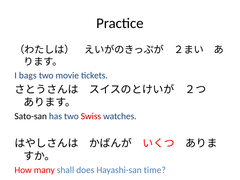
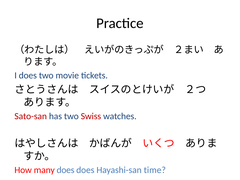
I bags: bags -> does
Sato-san colour: black -> red
many shall: shall -> does
